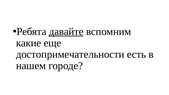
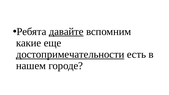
достопримечательности underline: none -> present
